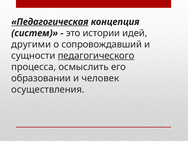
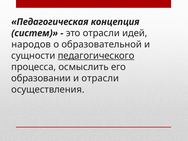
Педагогическая underline: present -> none
это истории: истории -> отрасли
другими: другими -> народов
сопровождавший: сопровождавший -> образовательной
и человек: человек -> отрасли
